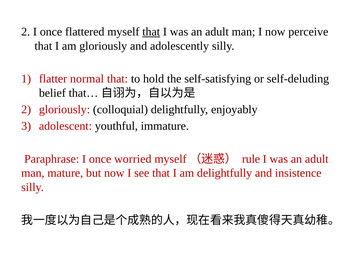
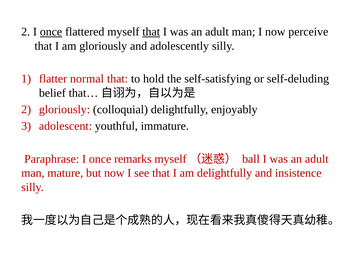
once at (51, 32) underline: none -> present
worried: worried -> remarks
rule: rule -> ball
